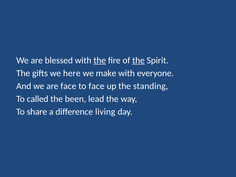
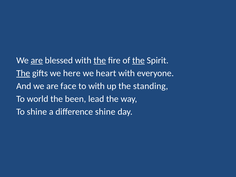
are at (37, 60) underline: none -> present
The at (23, 73) underline: none -> present
make: make -> heart
to face: face -> with
called: called -> world
To share: share -> shine
difference living: living -> shine
